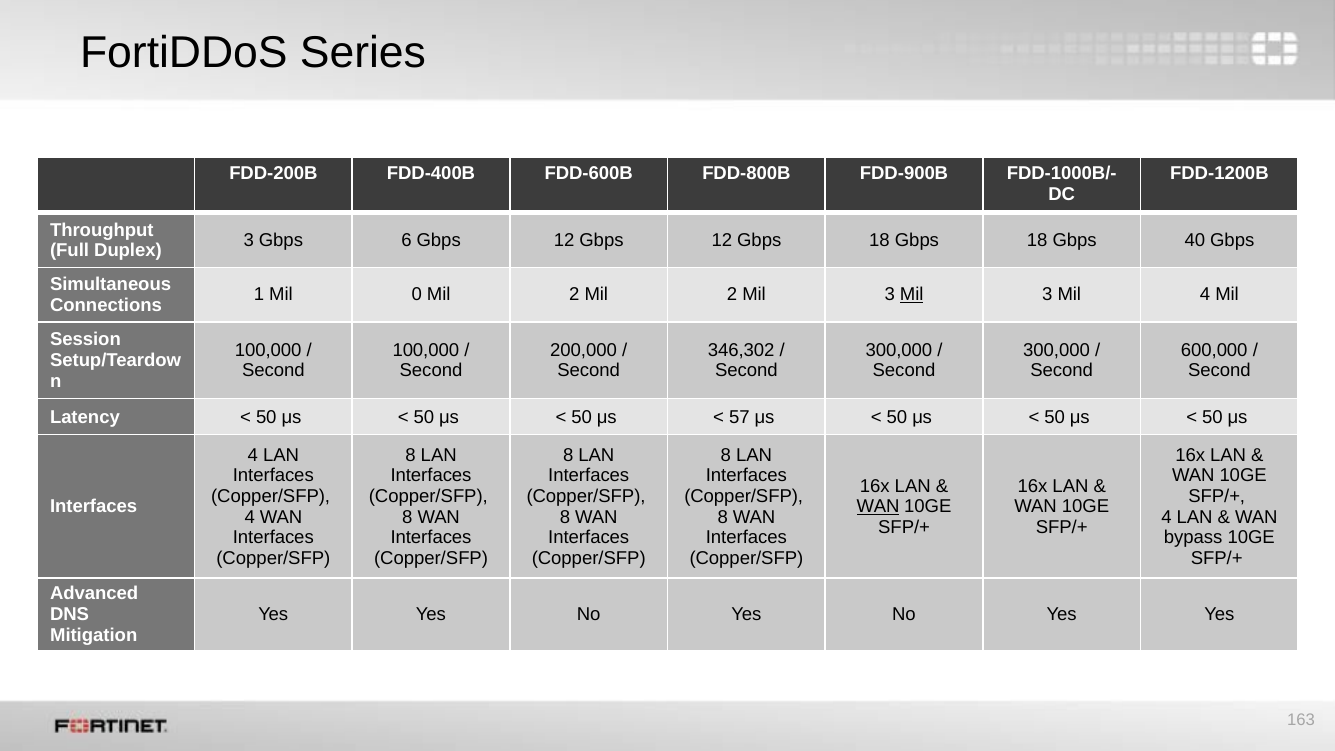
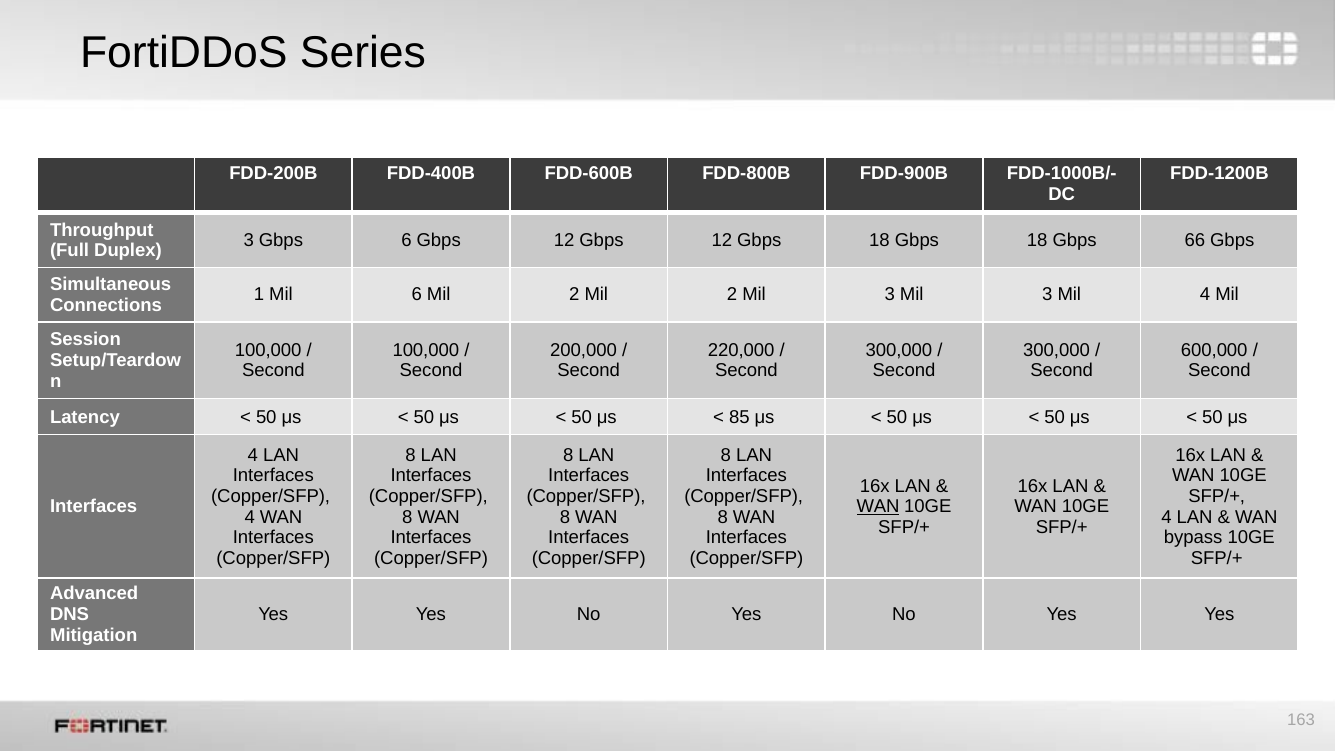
40: 40 -> 66
Mil 0: 0 -> 6
Mil at (912, 295) underline: present -> none
346,302: 346,302 -> 220,000
57: 57 -> 85
